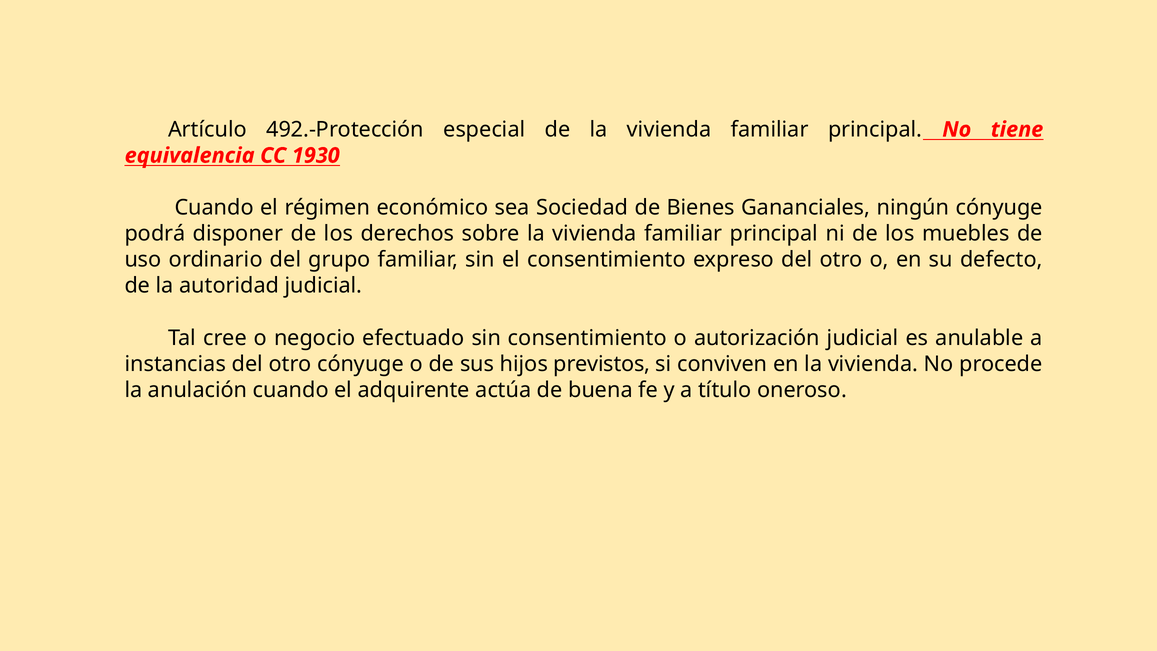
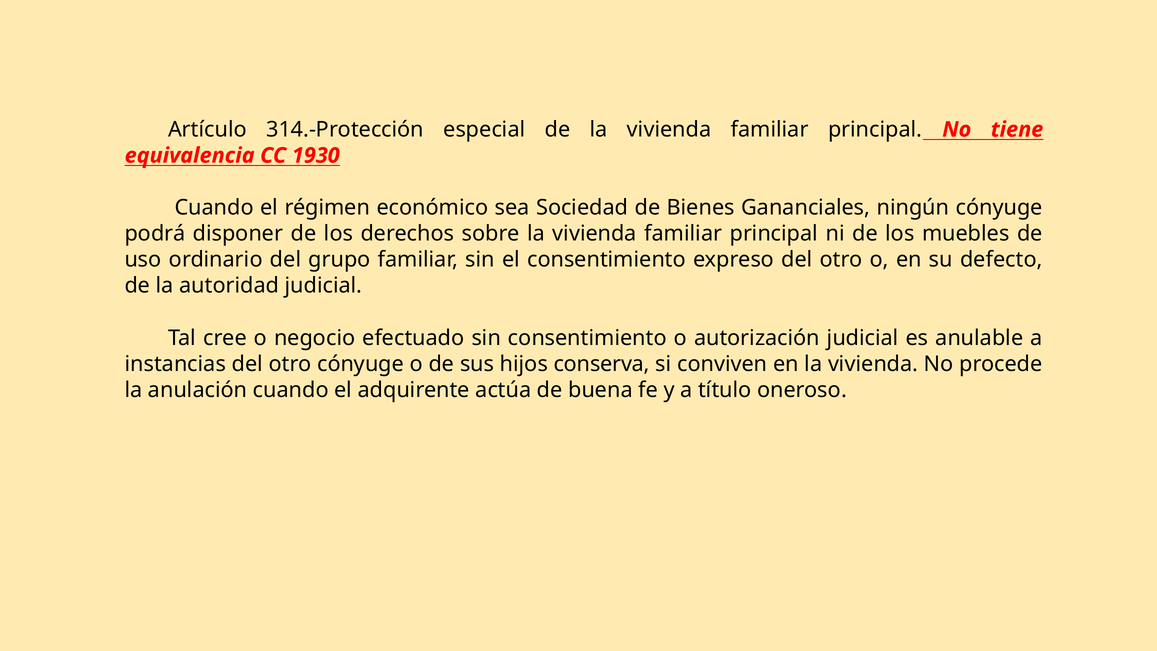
492.-Protección: 492.-Protección -> 314.-Protección
previstos: previstos -> conserva
